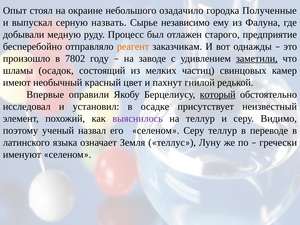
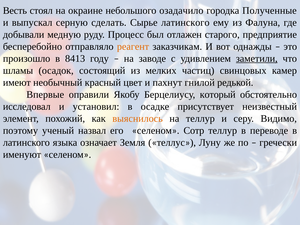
Опыт: Опыт -> Весть
назвать: назвать -> сделать
Сырье независимо: независимо -> латинского
7802: 7802 -> 8413
который underline: present -> none
выяснилось colour: purple -> orange
селеном Серу: Серу -> Сотр
